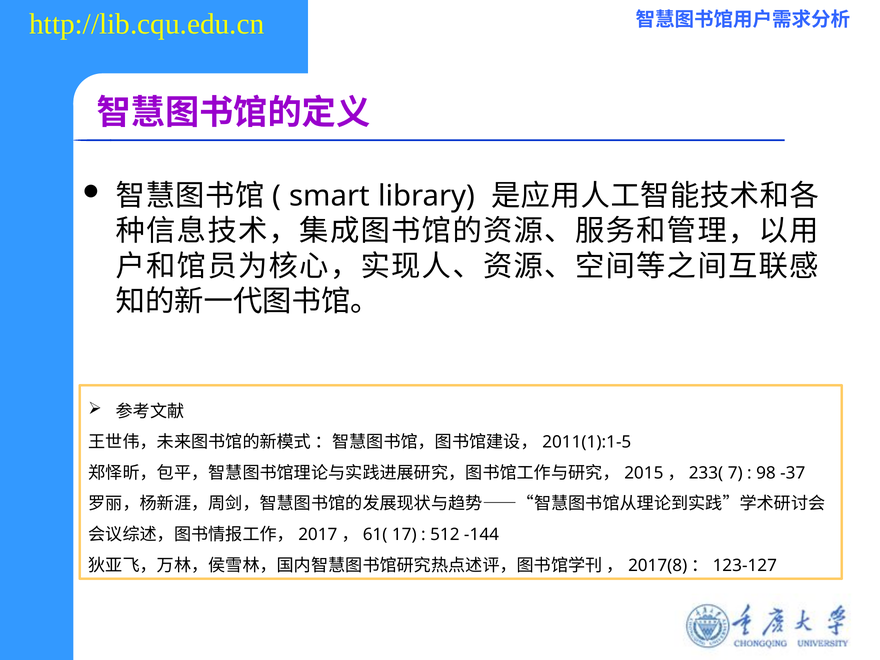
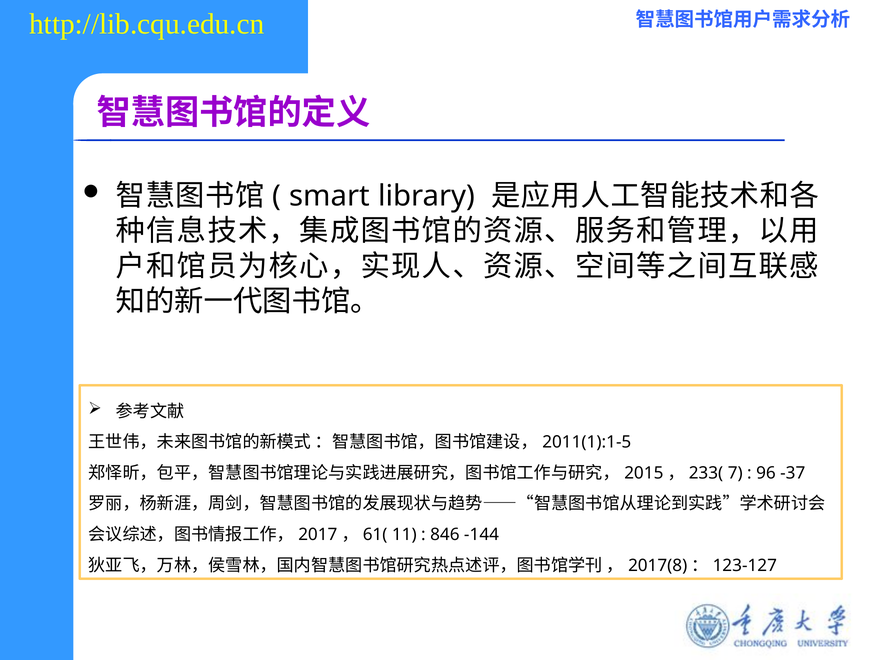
98: 98 -> 96
17: 17 -> 11
512: 512 -> 846
